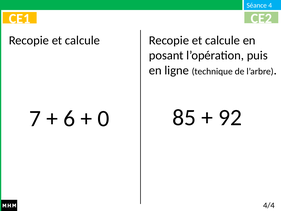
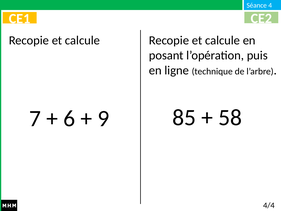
92: 92 -> 58
0: 0 -> 9
